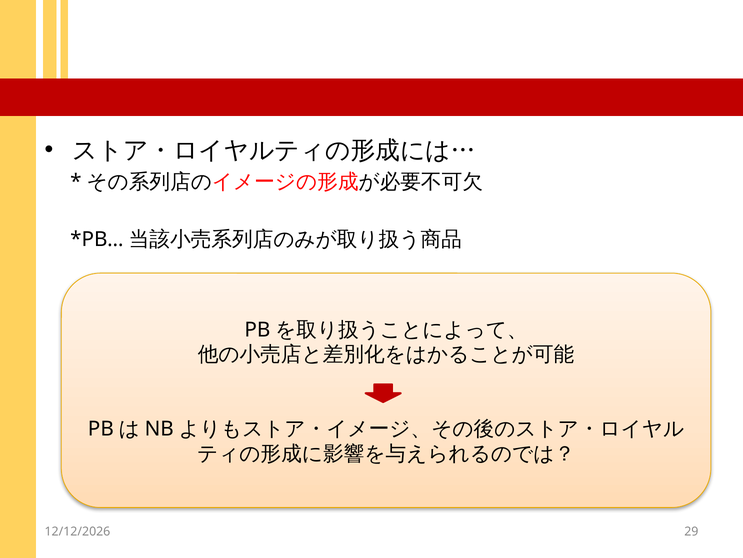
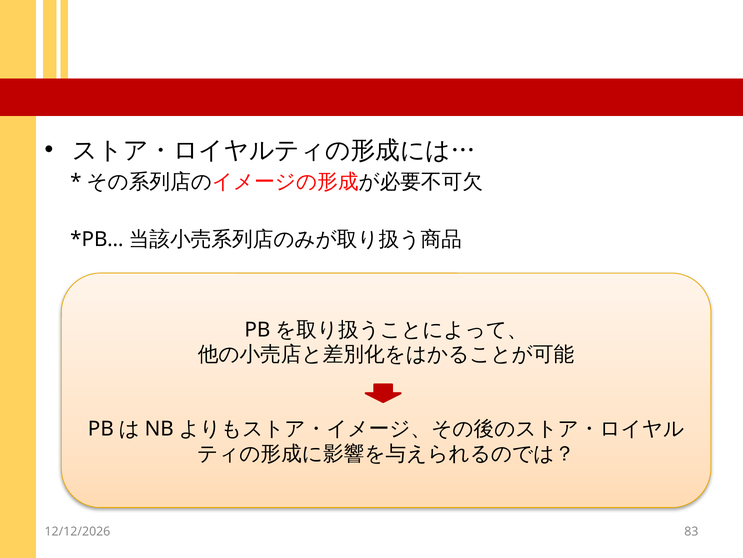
29: 29 -> 83
